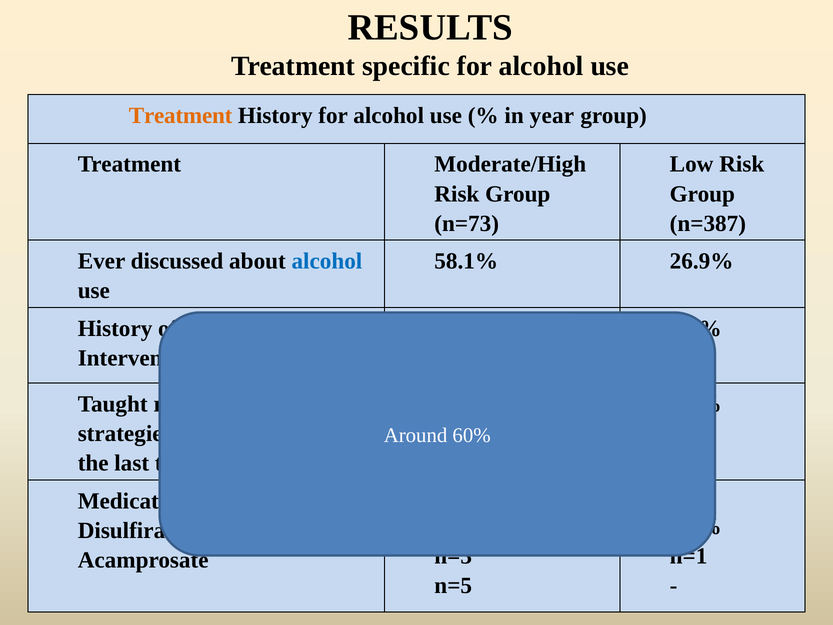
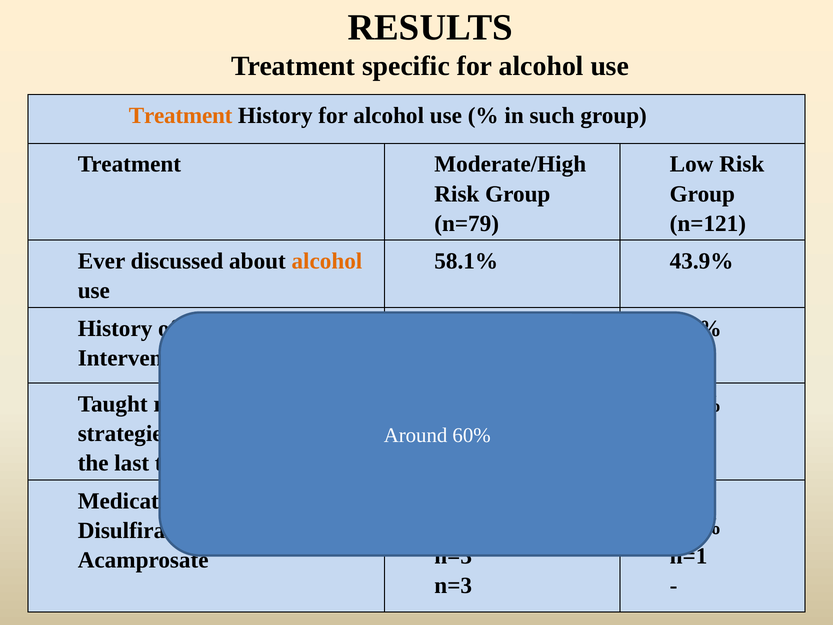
year: year -> such
n=73: n=73 -> n=79
n=387: n=387 -> n=121
alcohol at (327, 261) colour: blue -> orange
26.9%: 26.9% -> 43.9%
n=5 at (453, 585): n=5 -> n=3
